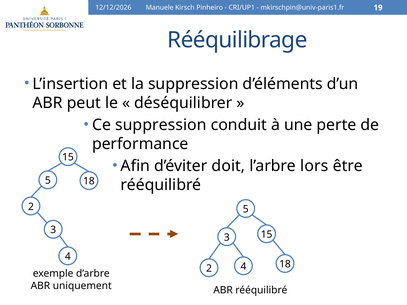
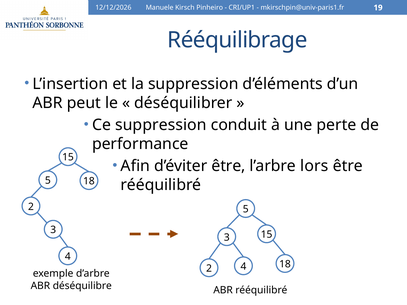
d’éviter doit: doit -> être
uniquement: uniquement -> déséquilibre
